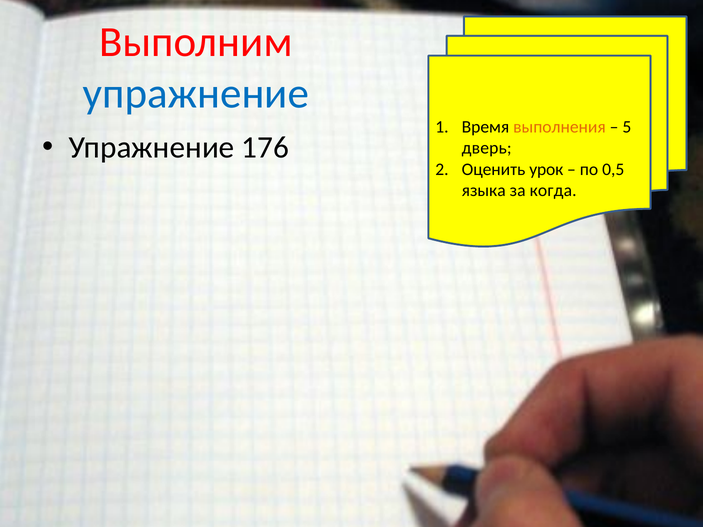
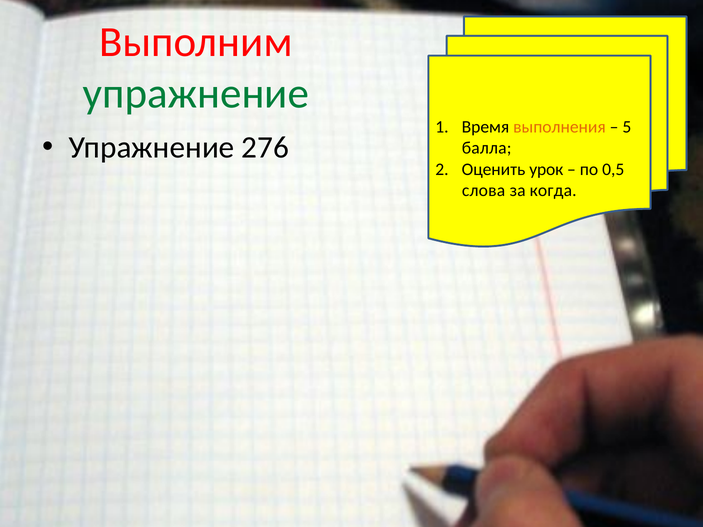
упражнение at (196, 94) colour: blue -> green
176: 176 -> 276
дверь: дверь -> балла
языка: языка -> слова
